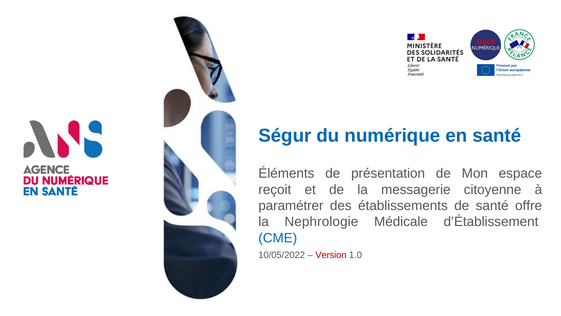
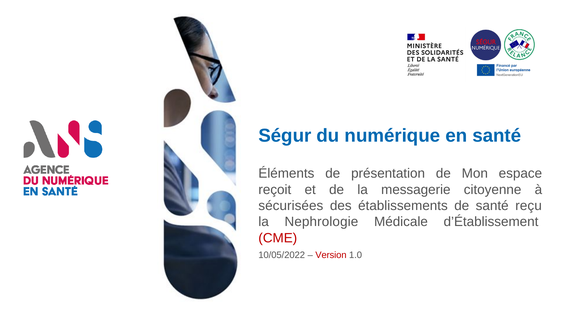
paramétrer: paramétrer -> sécurisées
offre: offre -> reçu
CME colour: blue -> red
